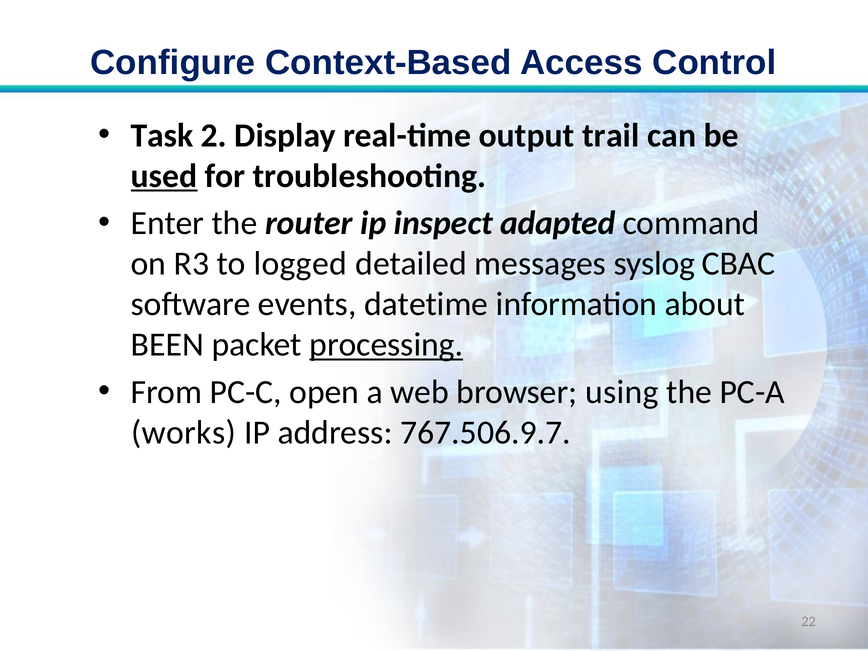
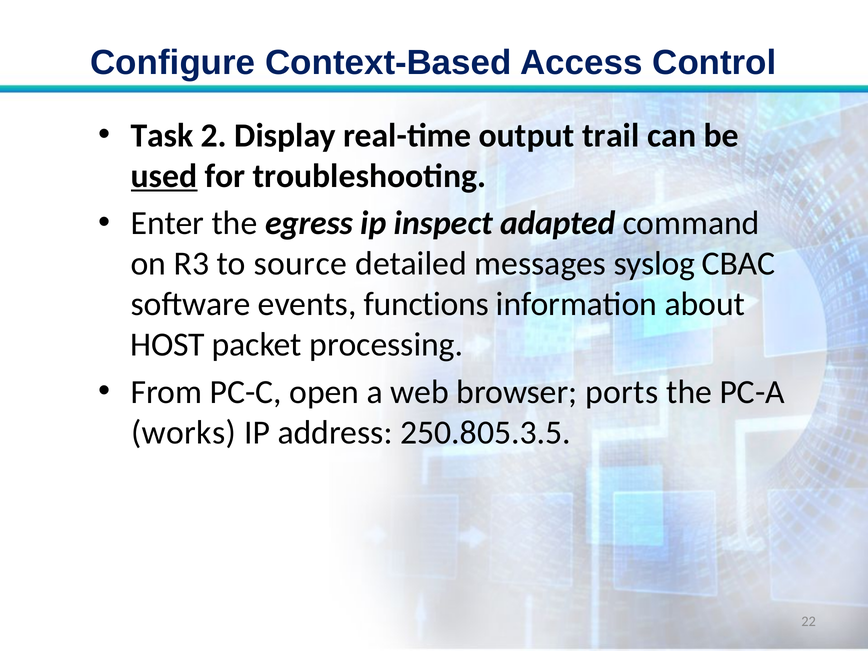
router: router -> egress
logged: logged -> source
datetime: datetime -> functions
BEEN: BEEN -> HOST
processing underline: present -> none
using: using -> ports
767.506.9.7: 767.506.9.7 -> 250.805.3.5
